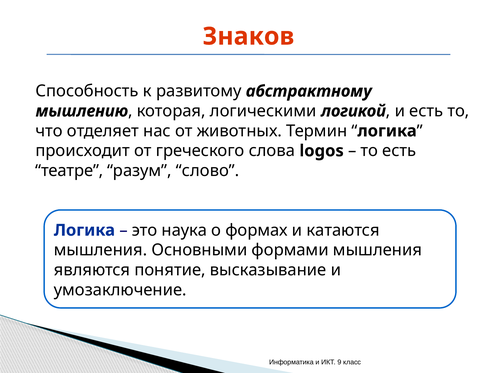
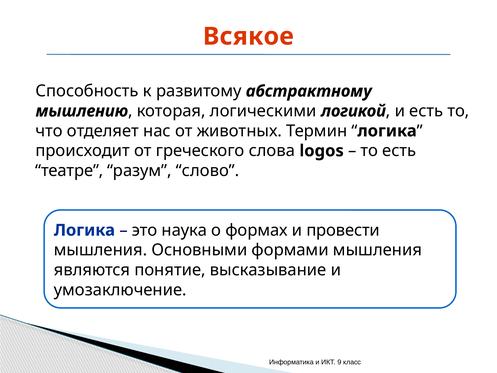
Знаков: Знаков -> Всякое
катаются: катаются -> провести
